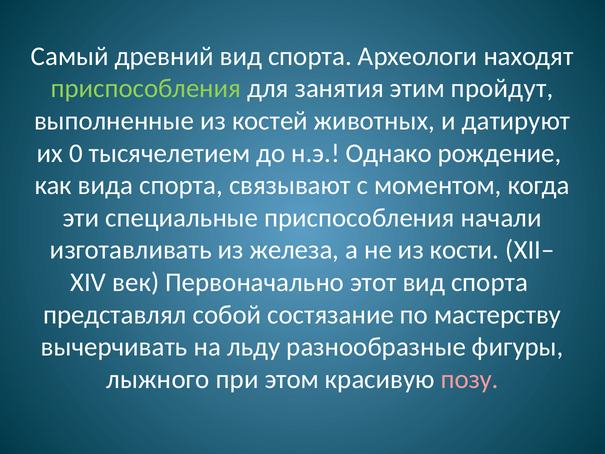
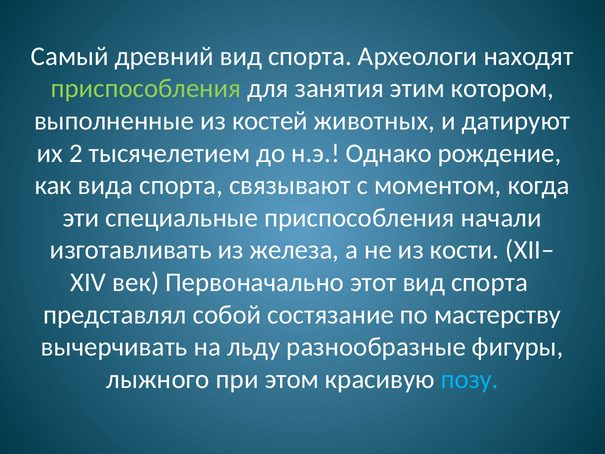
пройдут: пройдут -> котором
0: 0 -> 2
позу colour: pink -> light blue
